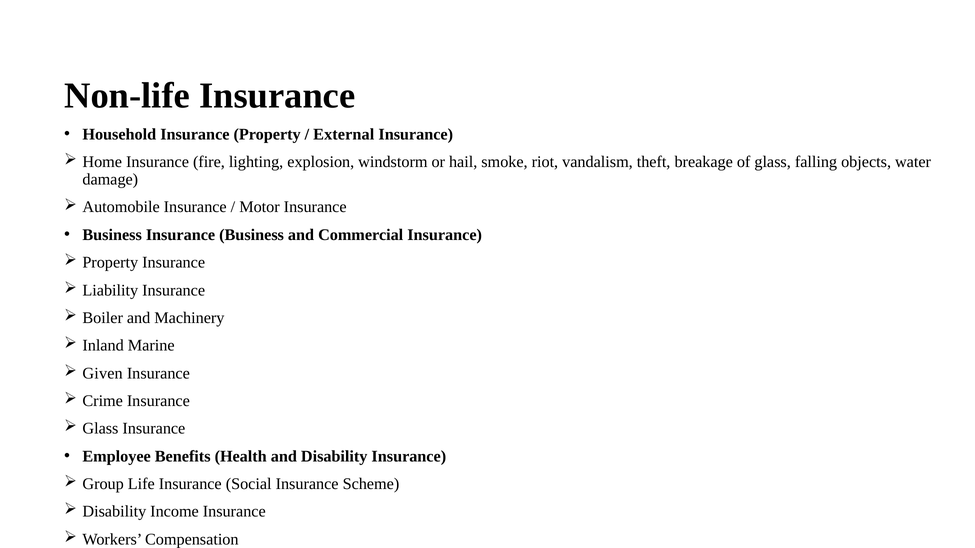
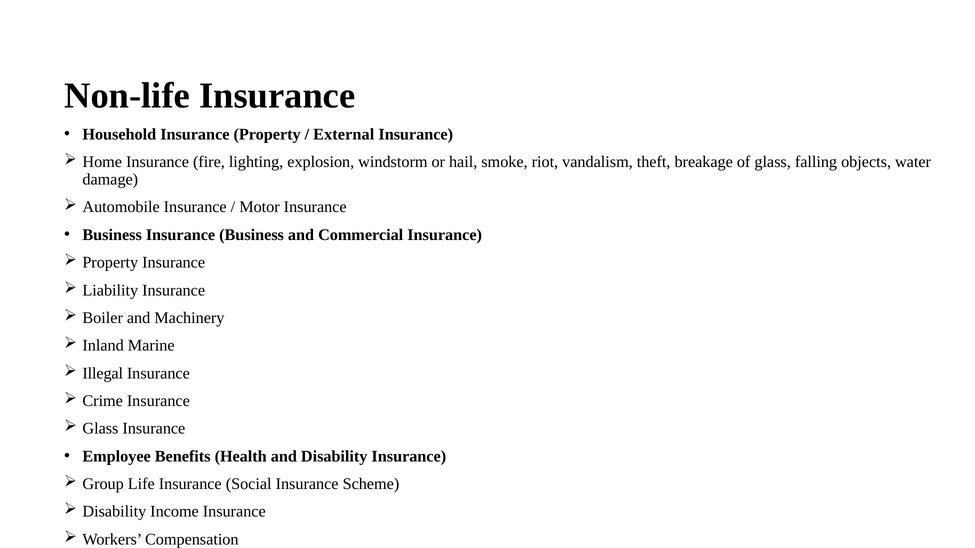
Given: Given -> Illegal
